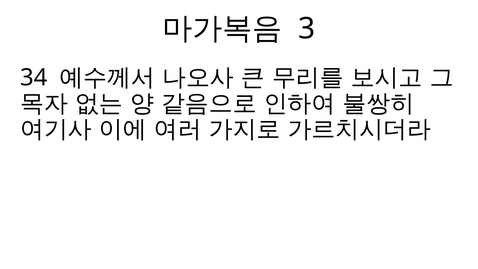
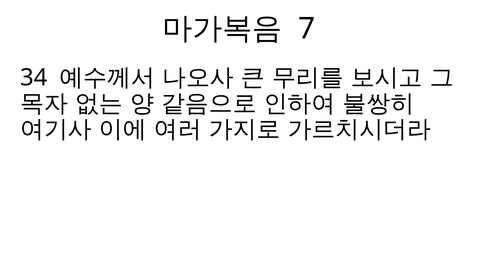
3: 3 -> 7
